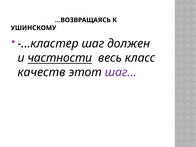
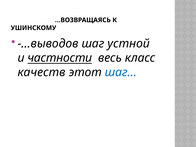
-…кластер: -…кластер -> -…выводов
должен: должен -> устной
шаг… colour: purple -> blue
